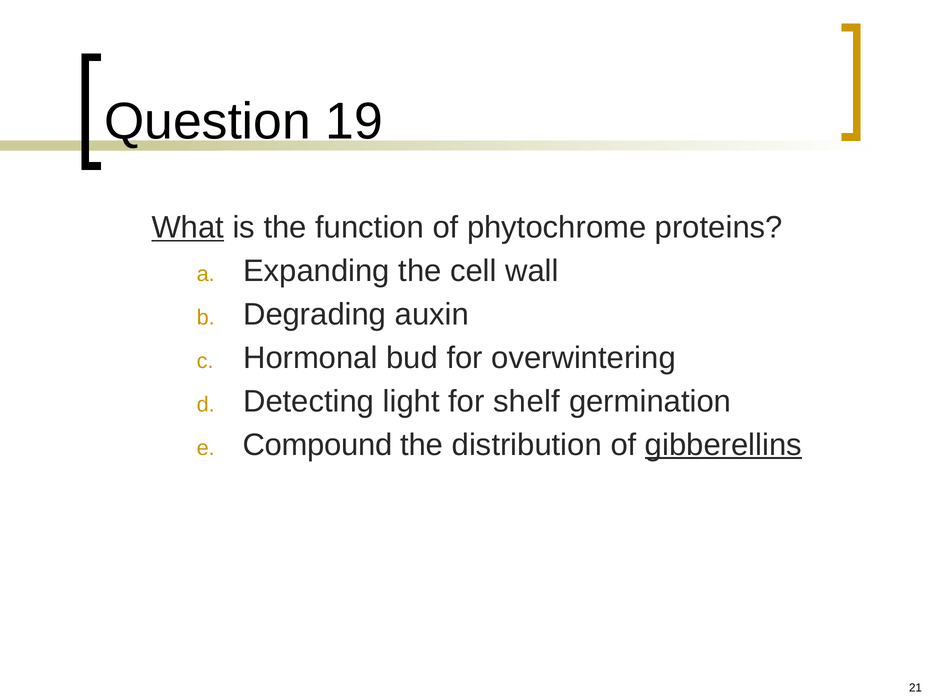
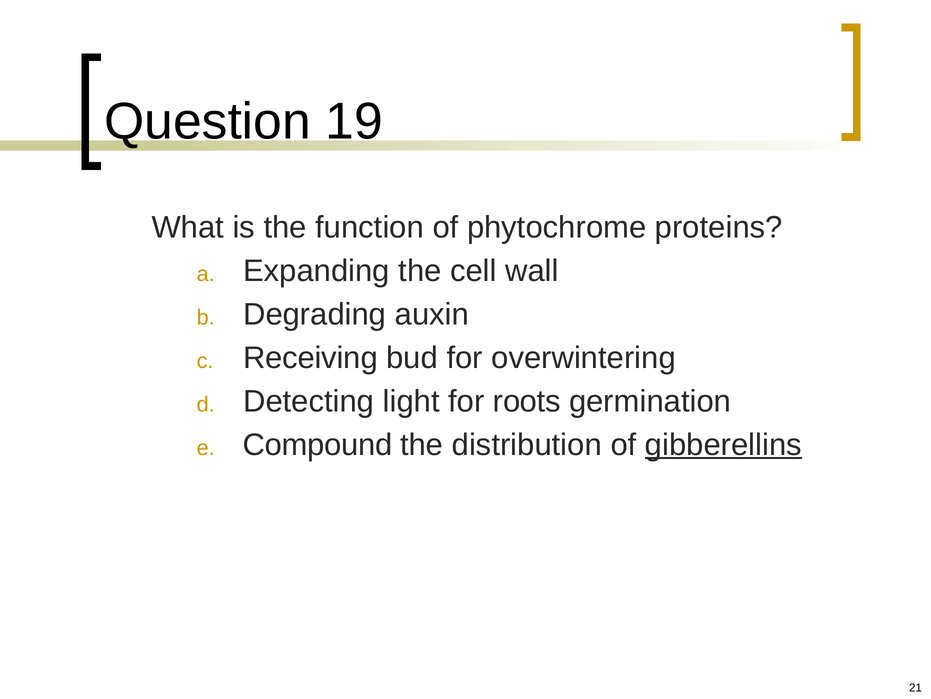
What underline: present -> none
Hormonal: Hormonal -> Receiving
shelf: shelf -> roots
